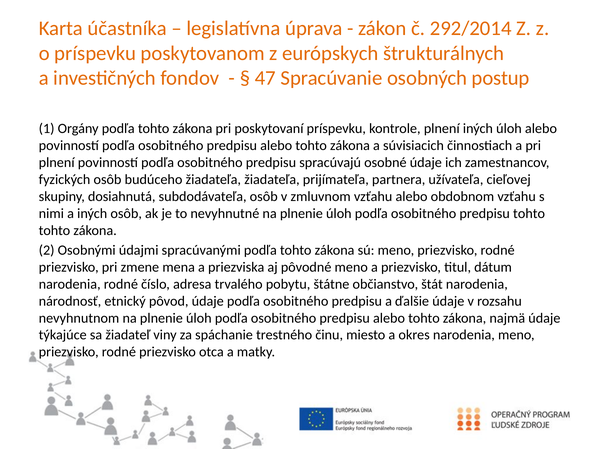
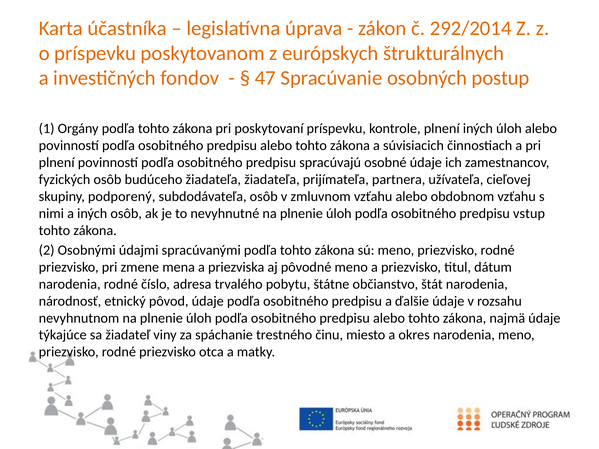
dosiahnutá: dosiahnutá -> podporený
predpisu tohto: tohto -> vstup
